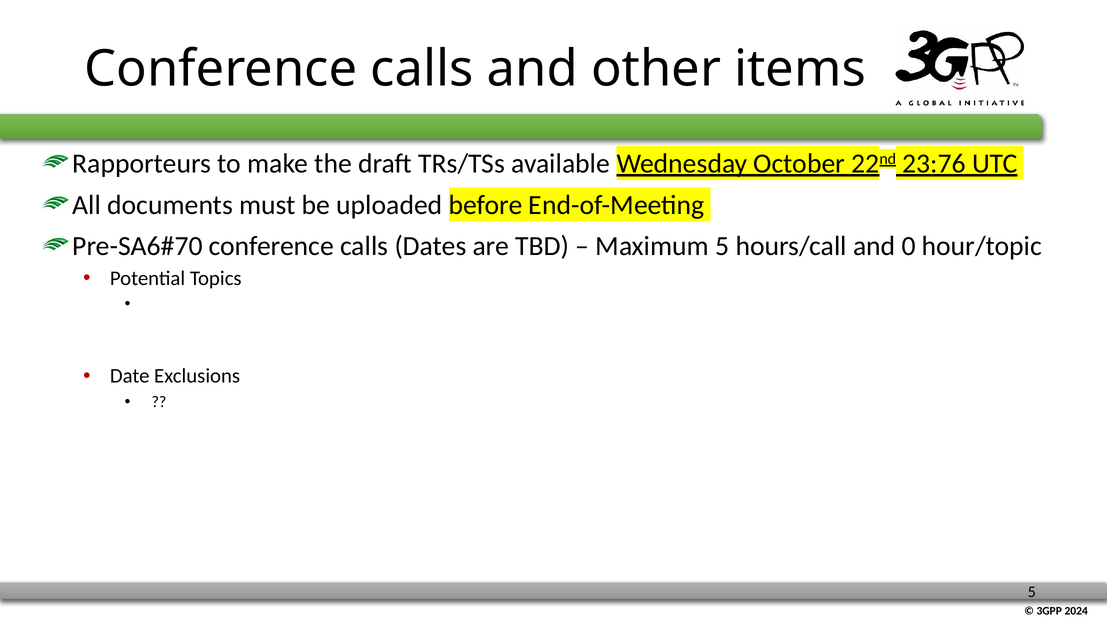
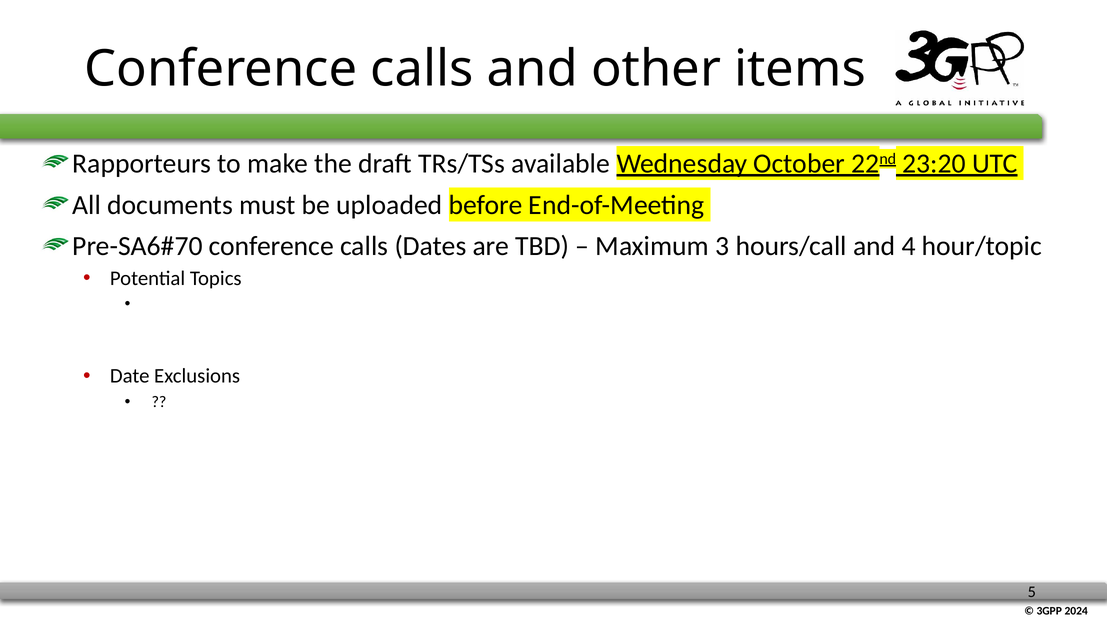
23:76: 23:76 -> 23:20
Maximum 5: 5 -> 3
0: 0 -> 4
